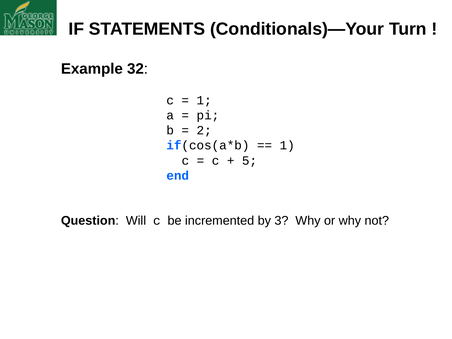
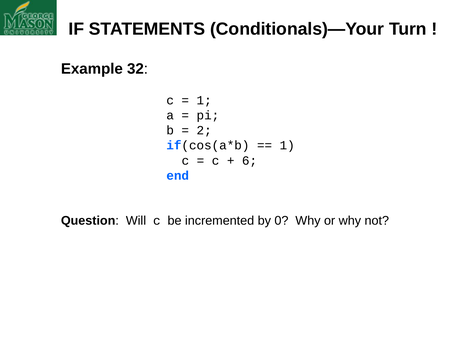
5: 5 -> 6
3: 3 -> 0
